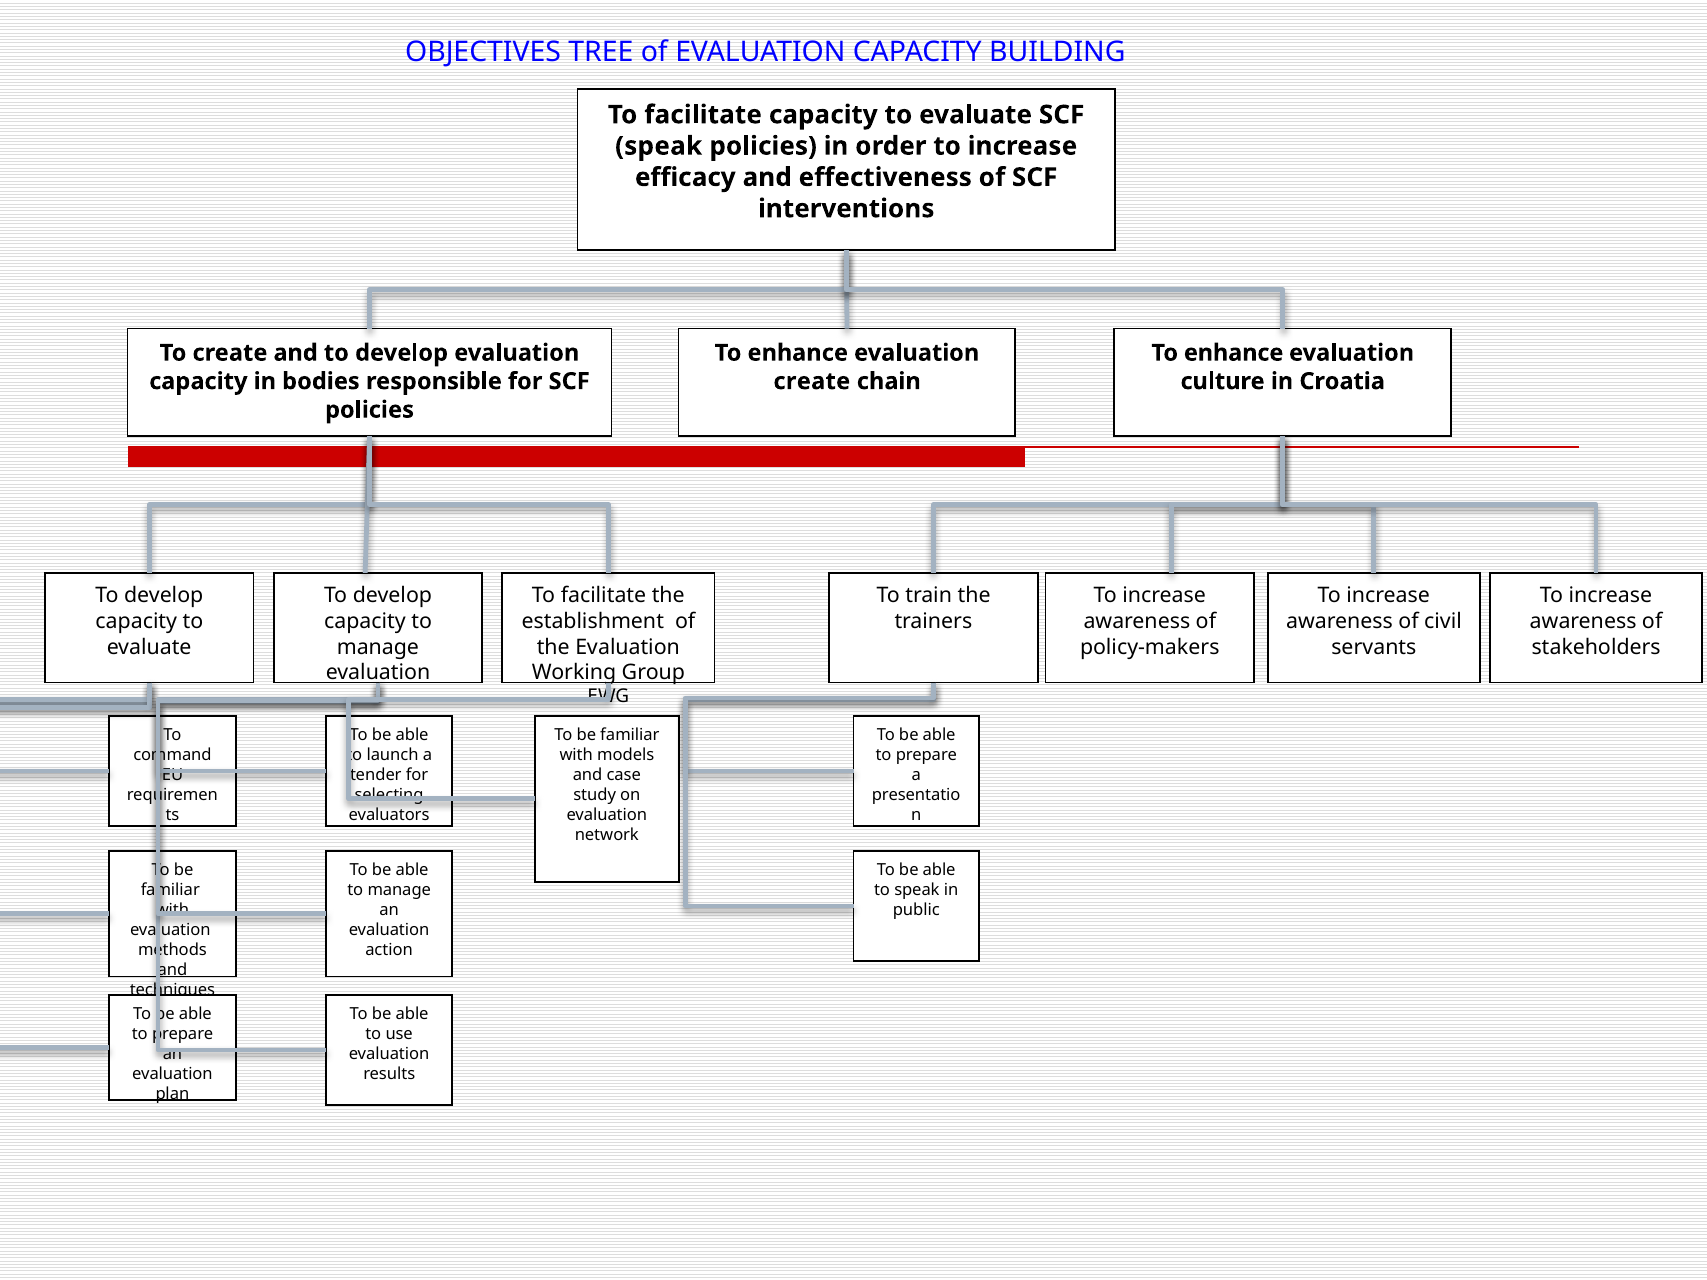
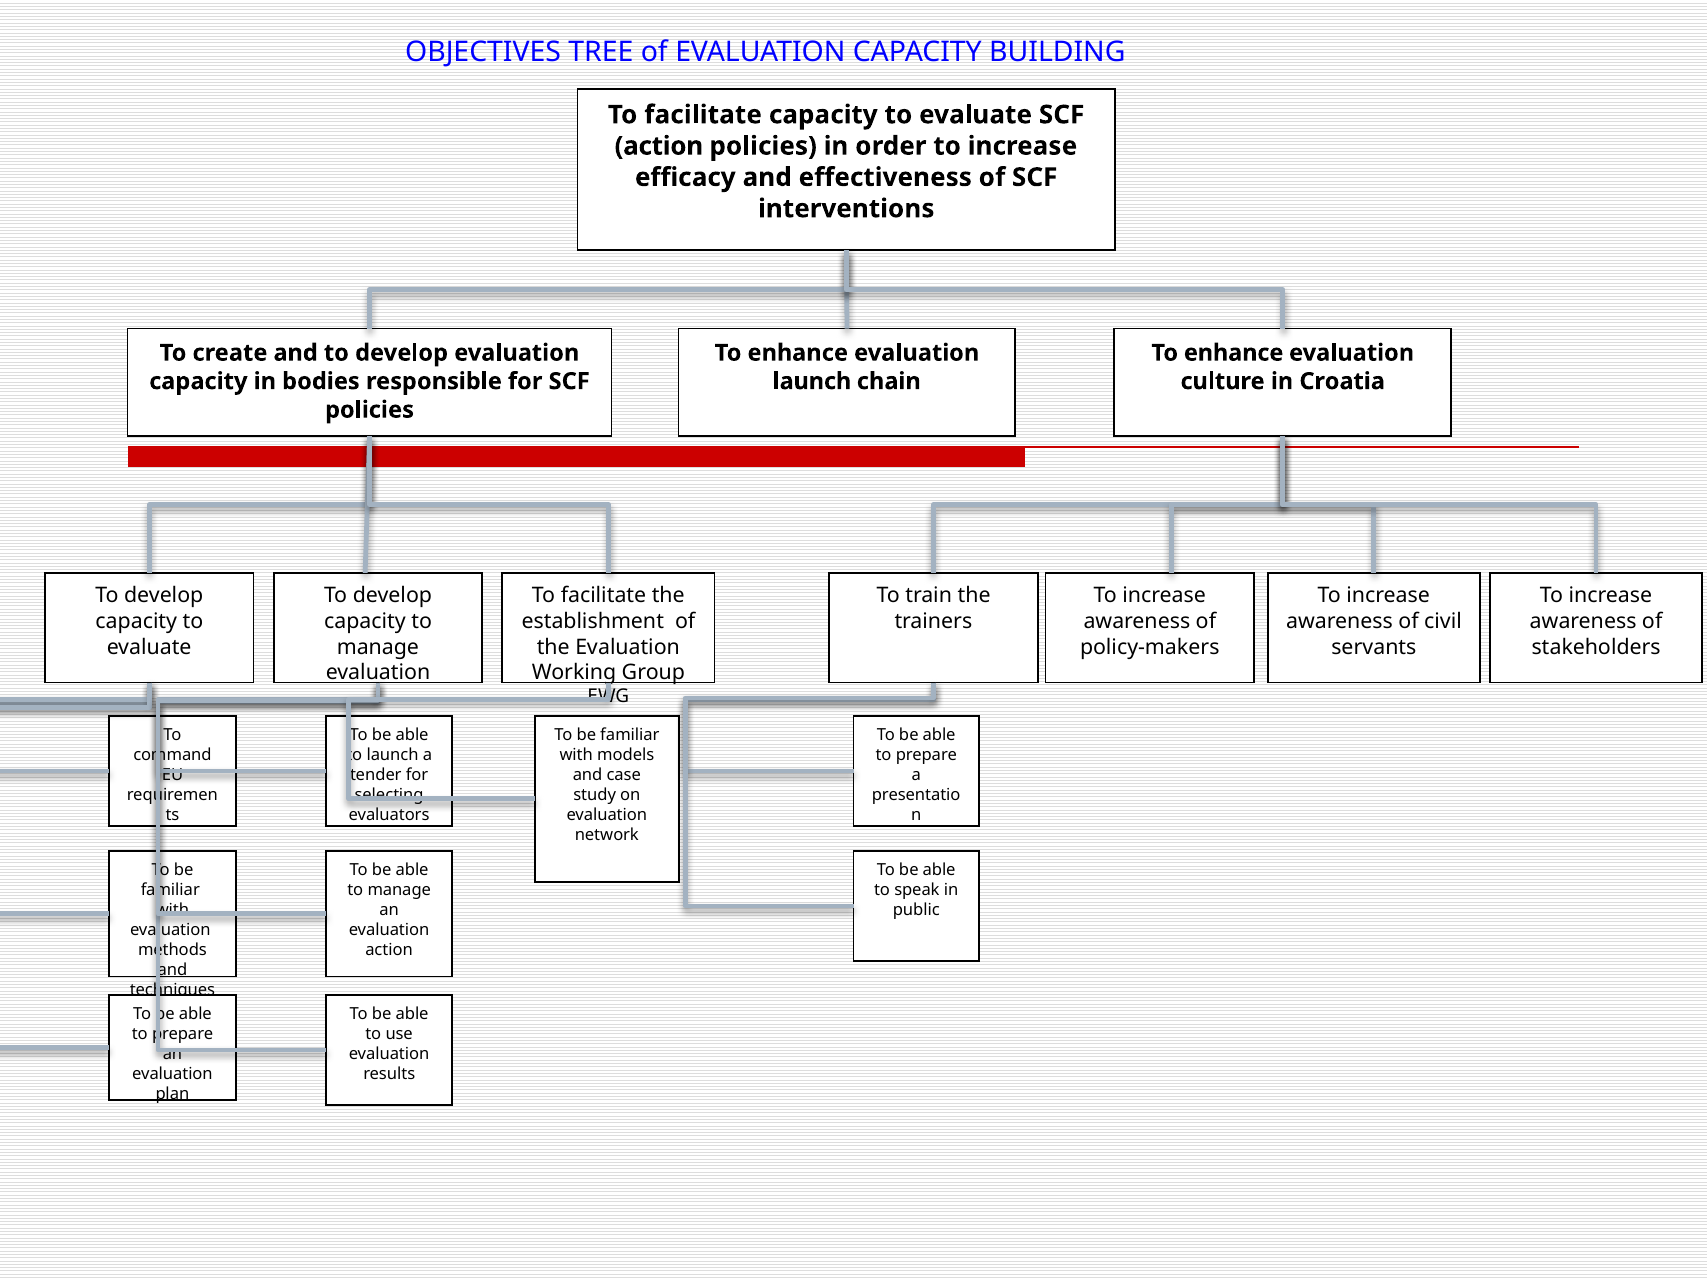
speak at (659, 146): speak -> action
create at (812, 381): create -> launch
